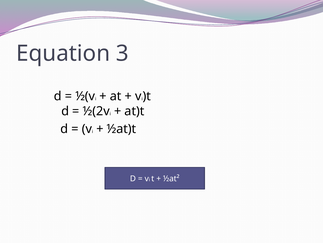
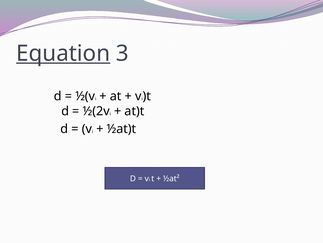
Equation underline: none -> present
